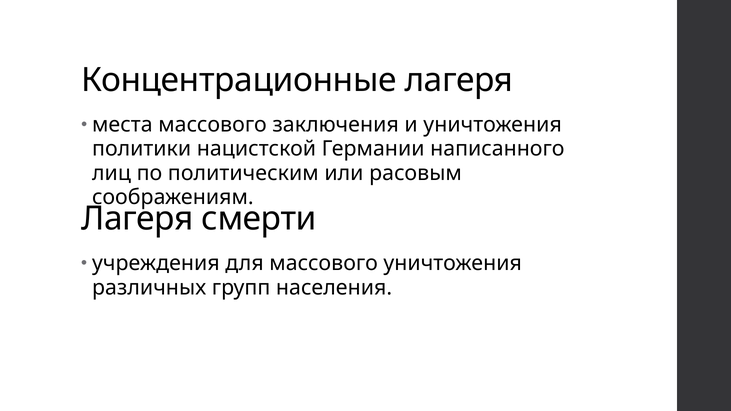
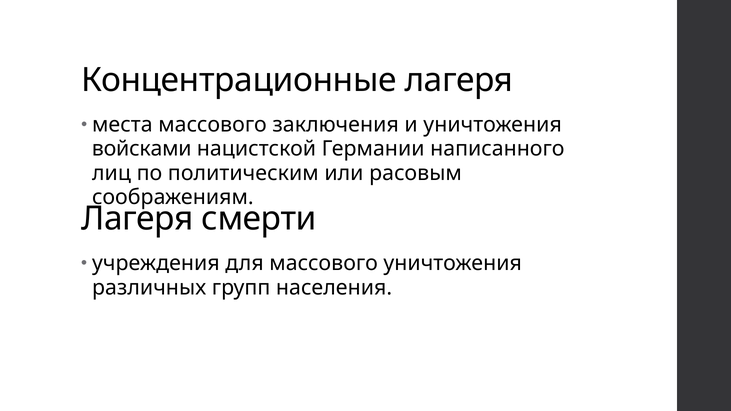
политики: политики -> войсками
